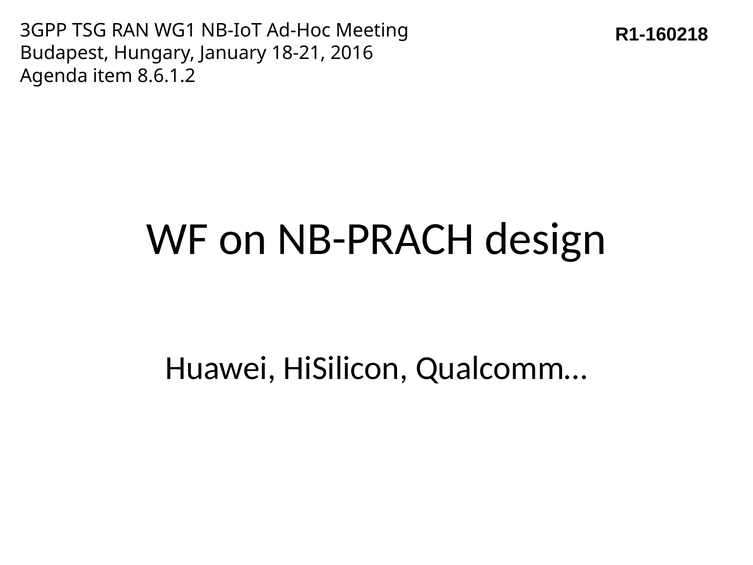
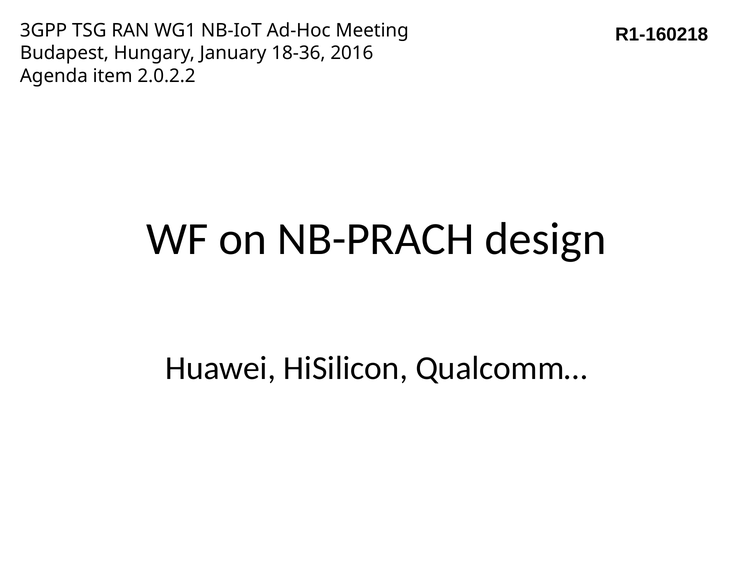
18-21: 18-21 -> 18-36
8.6.1.2: 8.6.1.2 -> 2.0.2.2
